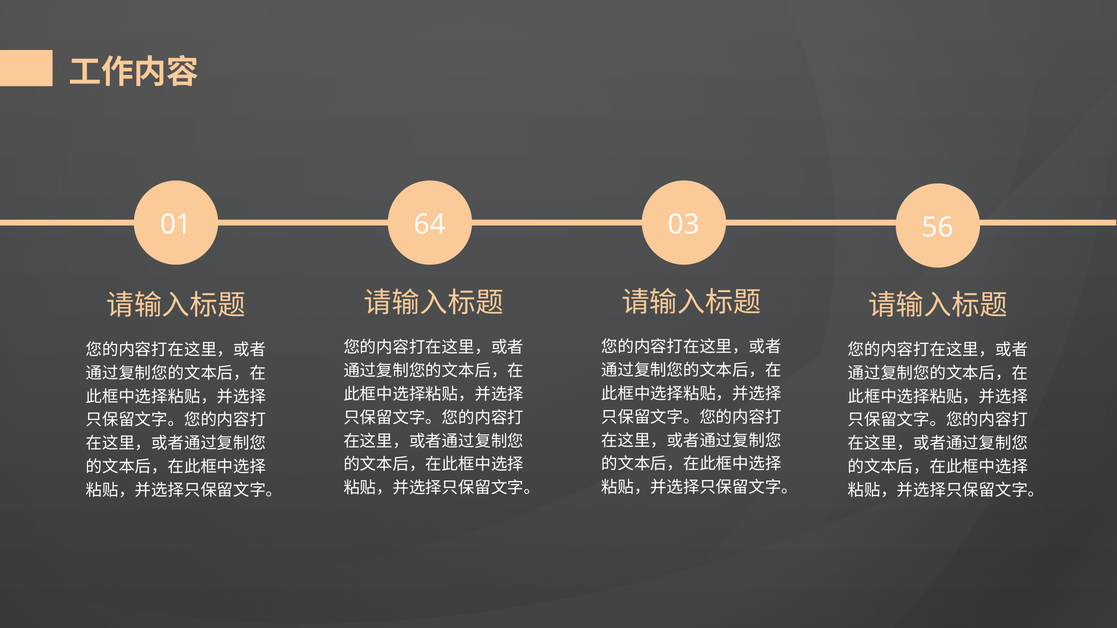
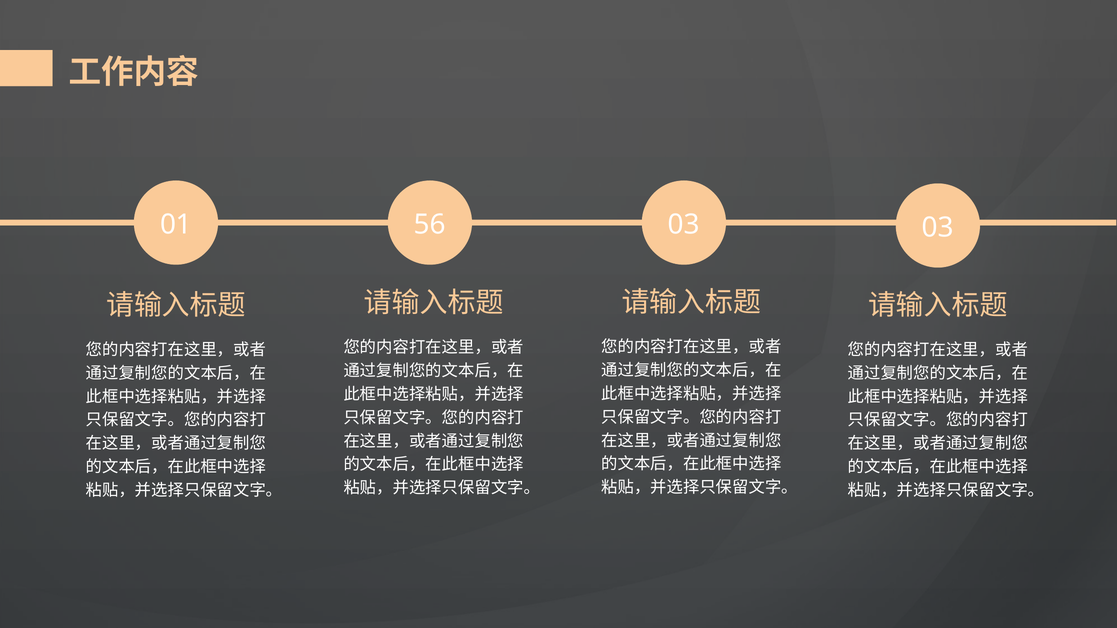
64: 64 -> 56
03 56: 56 -> 03
